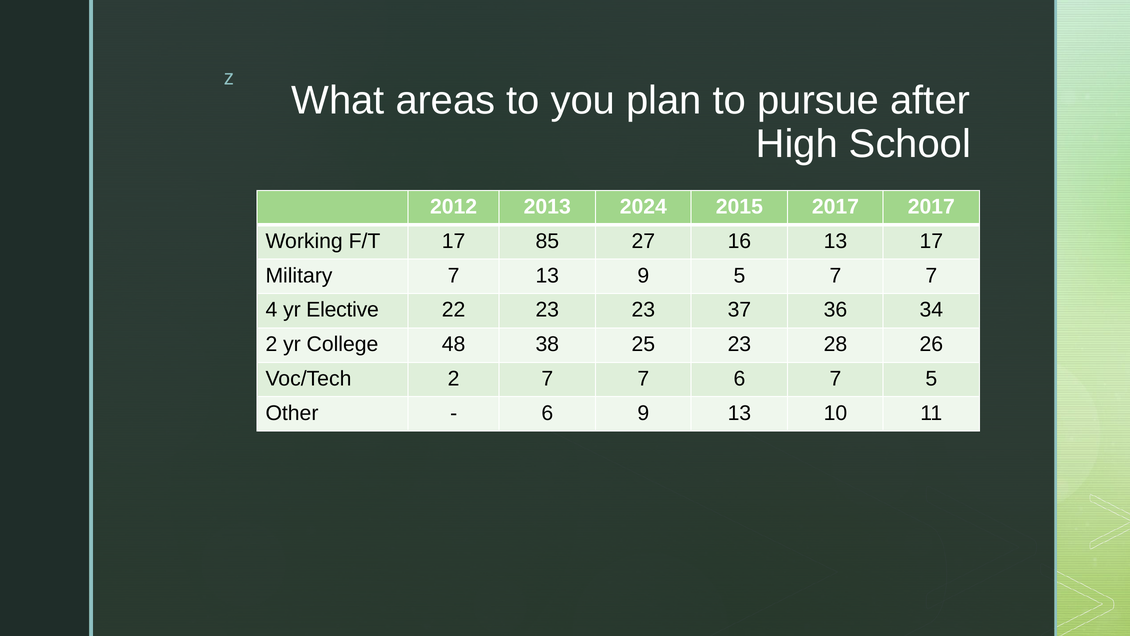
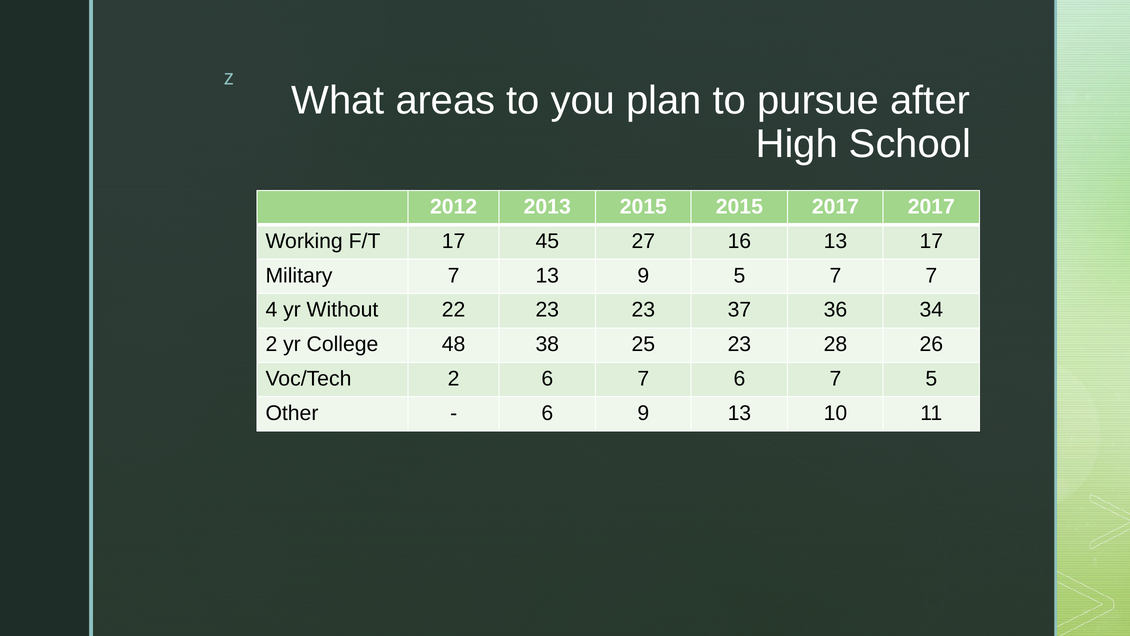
2013 2024: 2024 -> 2015
85: 85 -> 45
Elective: Elective -> Without
2 7: 7 -> 6
